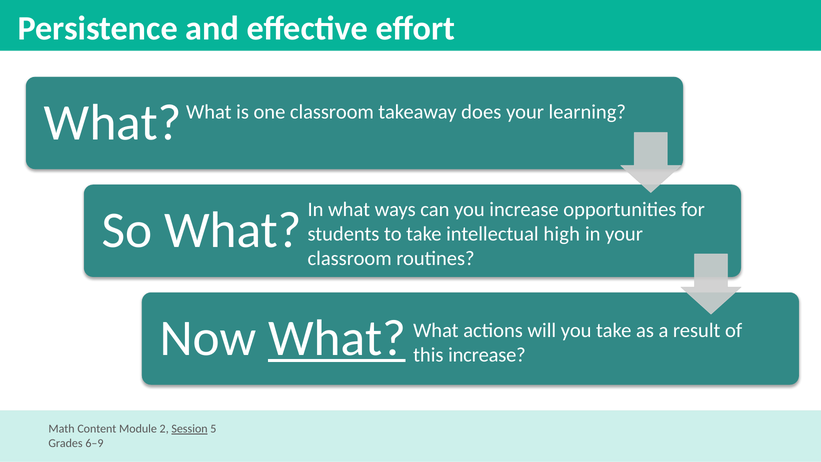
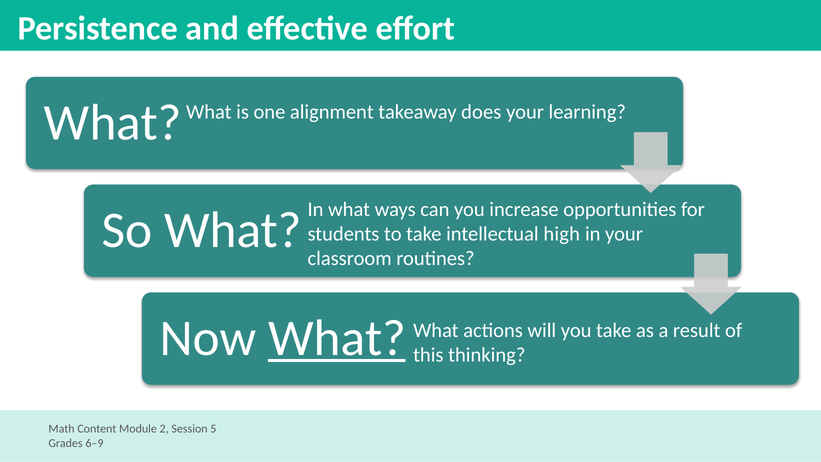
one classroom: classroom -> alignment
this increase: increase -> thinking
Session underline: present -> none
